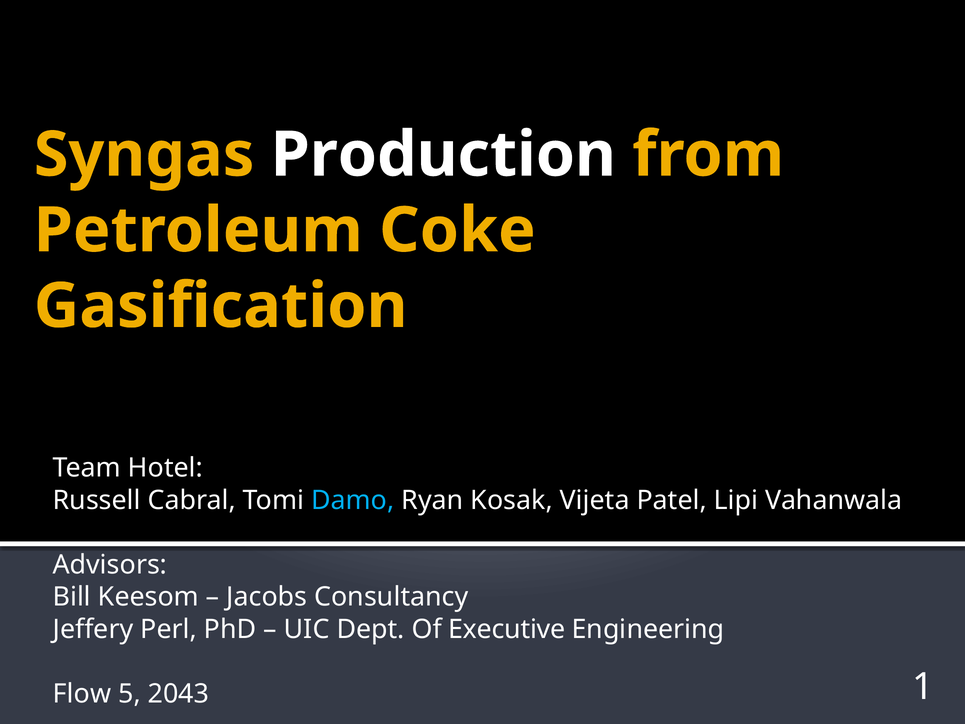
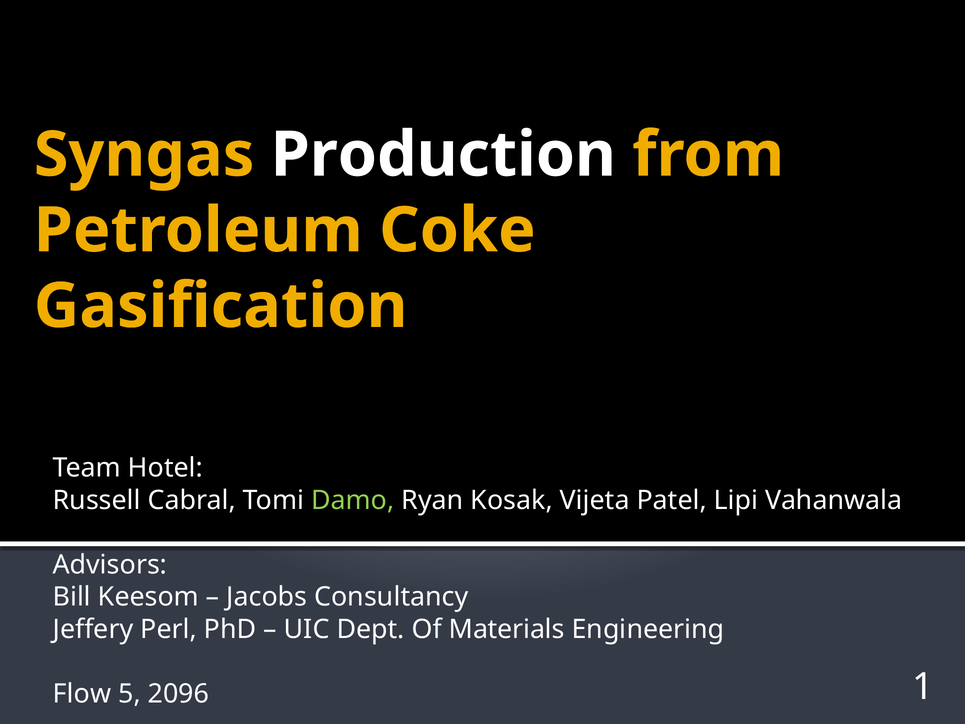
Damo colour: light blue -> light green
Executive: Executive -> Materials
2043: 2043 -> 2096
